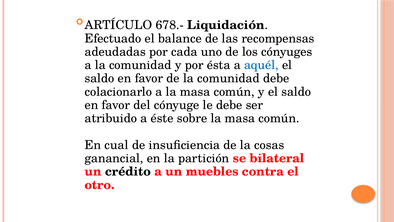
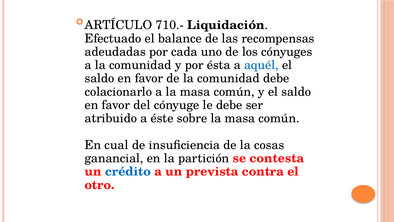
678.-: 678.- -> 710.-
bilateral: bilateral -> contesta
crédito colour: black -> blue
muebles: muebles -> prevista
